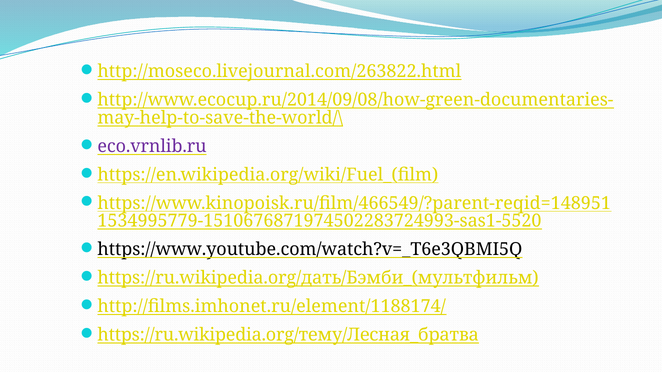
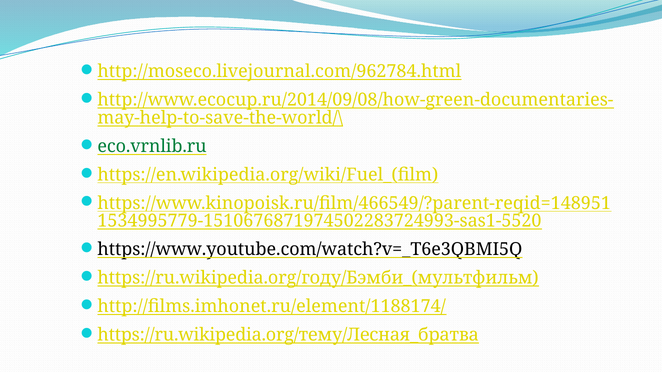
http://moseco.livejournal.com/263822.html: http://moseco.livejournal.com/263822.html -> http://moseco.livejournal.com/962784.html
eco.vrnlib.ru colour: purple -> green
https://ru.wikipedia.org/дать/Бэмби_(мультфильм: https://ru.wikipedia.org/дать/Бэмби_(мультфильм -> https://ru.wikipedia.org/году/Бэмби_(мультфильм
